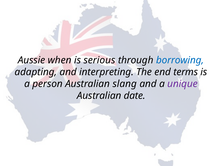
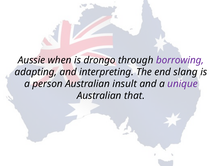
serious: serious -> drongo
borrowing colour: blue -> purple
terms: terms -> slang
slang: slang -> insult
date: date -> that
